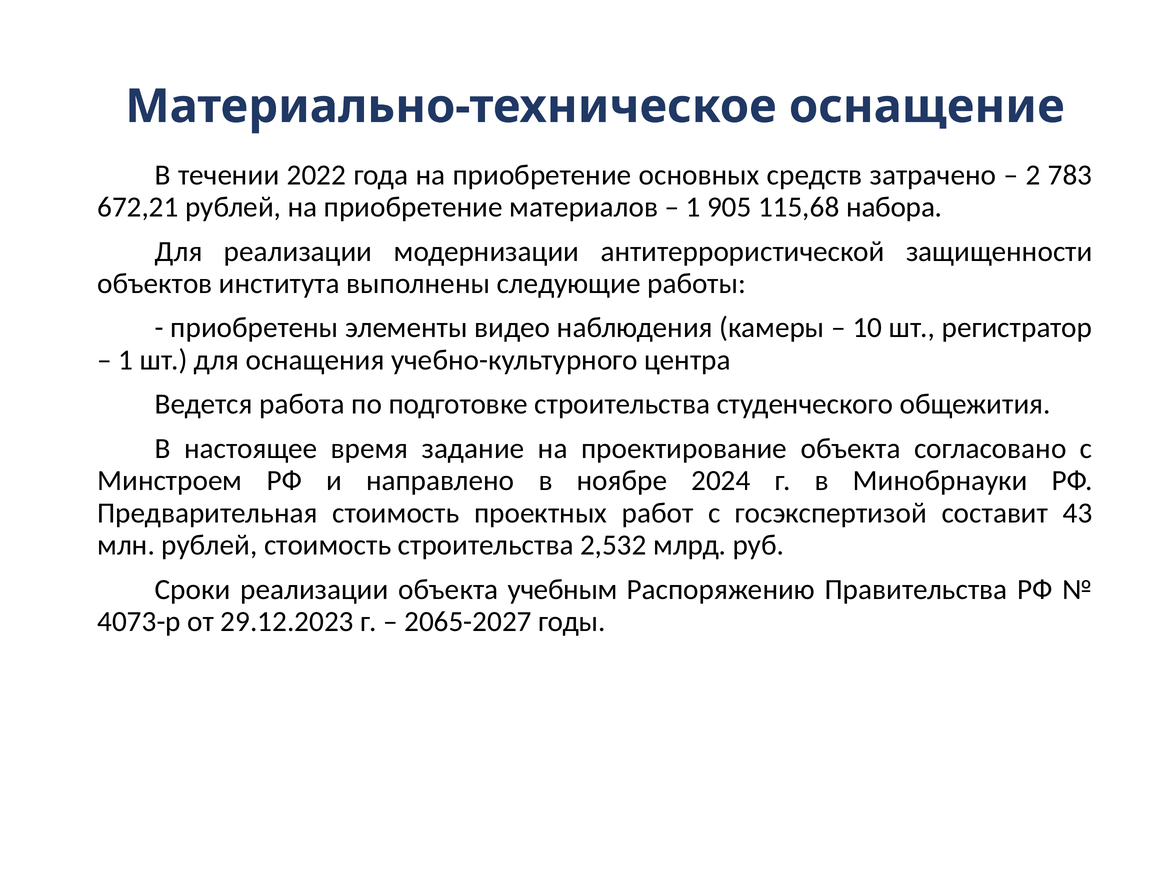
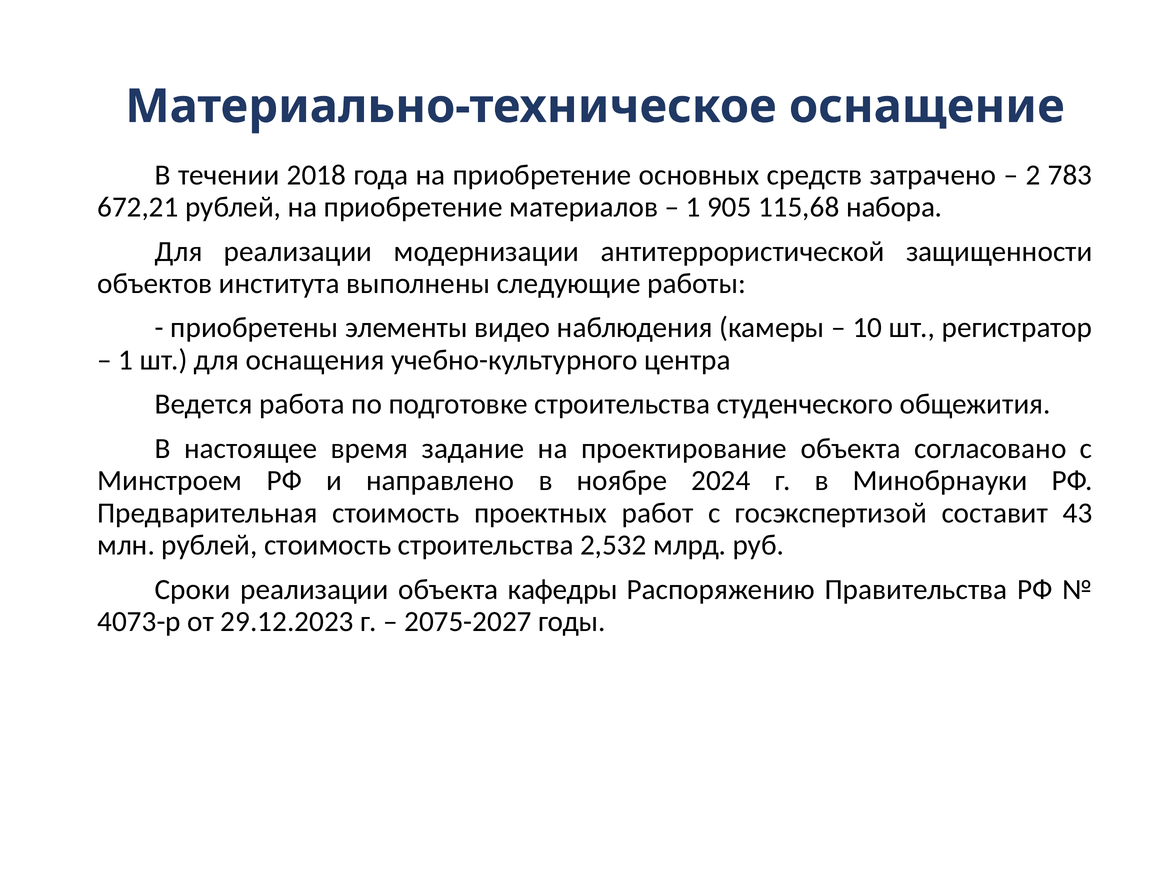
2022: 2022 -> 2018
учебным: учебным -> кафедры
2065-2027: 2065-2027 -> 2075-2027
